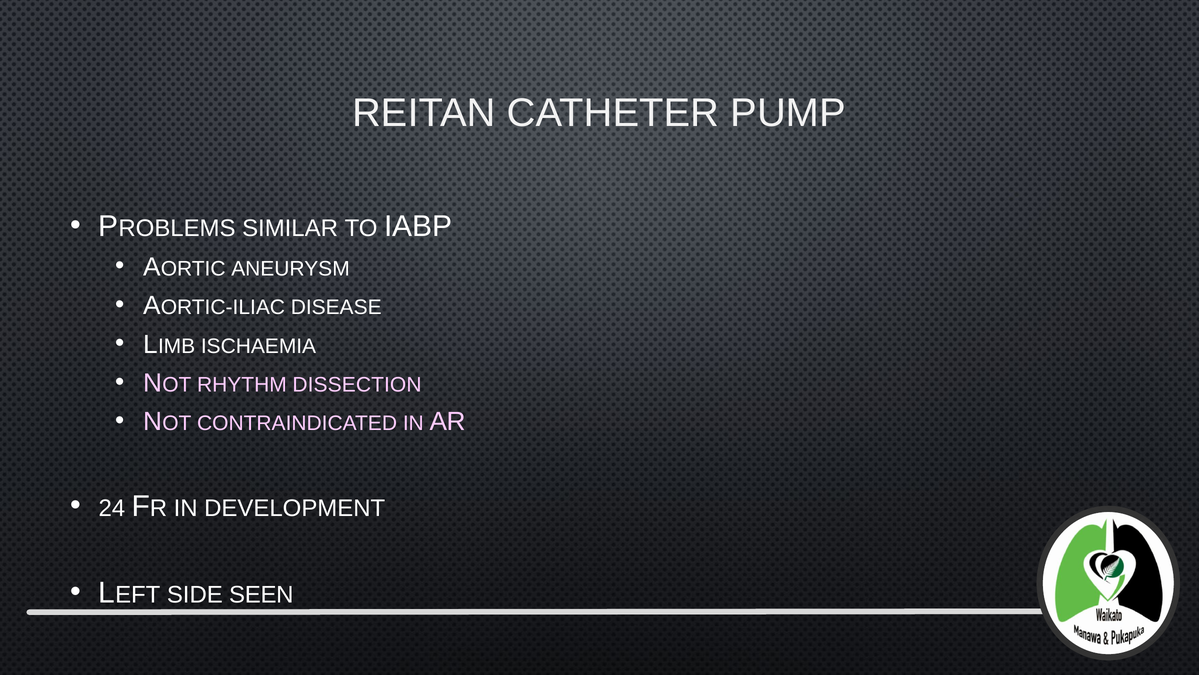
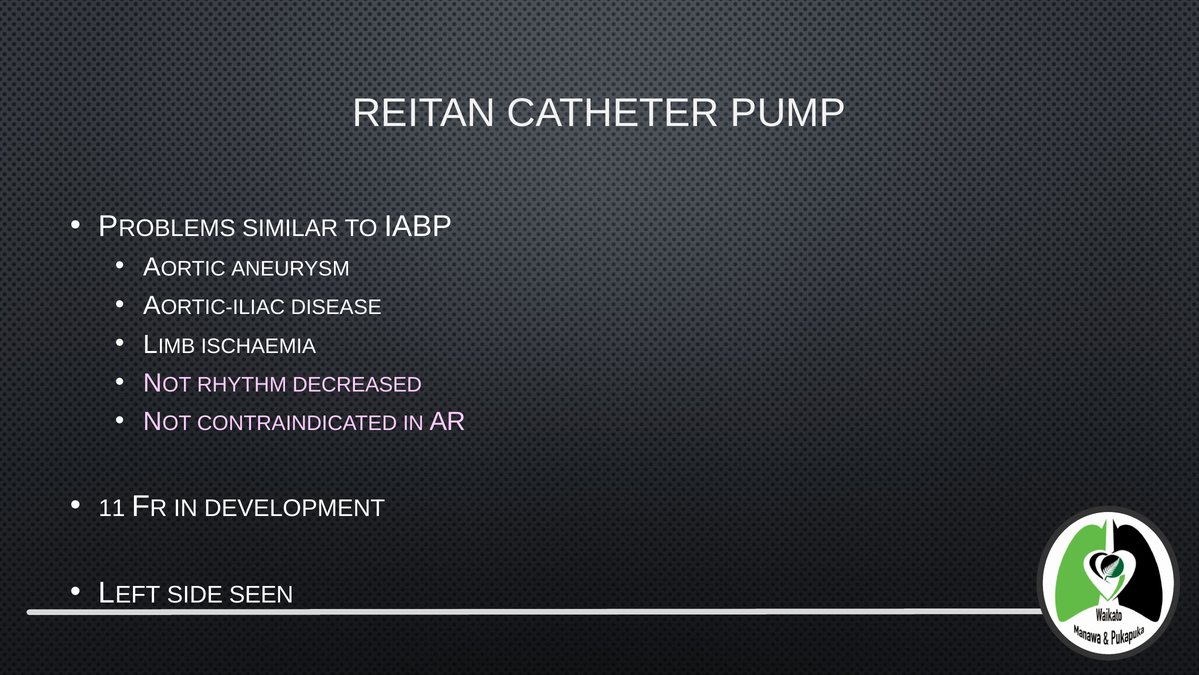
DISSECTION: DISSECTION -> DECREASED
24: 24 -> 11
